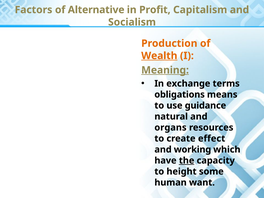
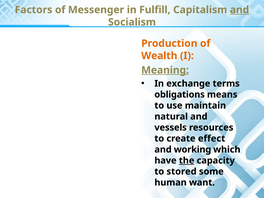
Alternative: Alternative -> Messenger
Profit: Profit -> Fulfill
and at (239, 10) underline: none -> present
Wealth underline: present -> none
guidance: guidance -> maintain
organs: organs -> vessels
height: height -> stored
